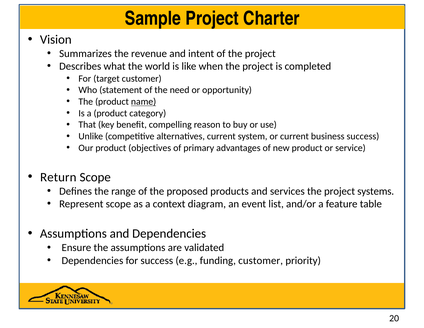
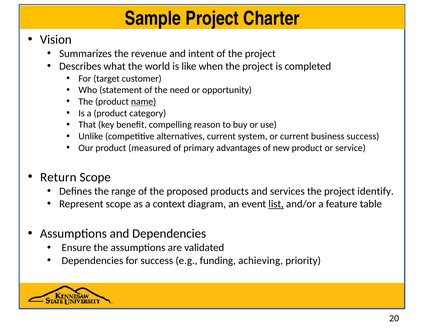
objectives: objectives -> measured
systems: systems -> identify
list underline: none -> present
funding customer: customer -> achieving
